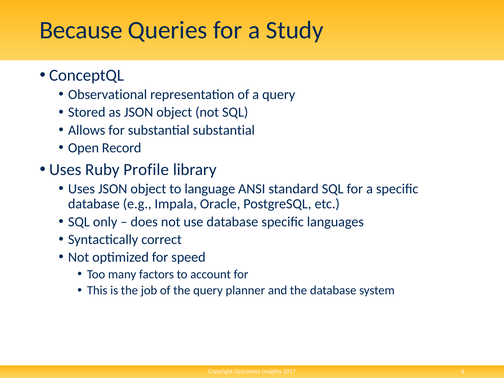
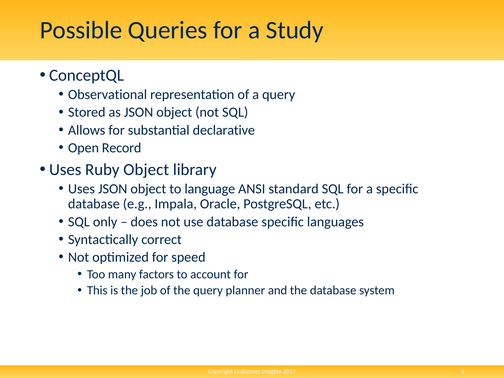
Because: Because -> Possible
substantial substantial: substantial -> declarative
Ruby Profile: Profile -> Object
